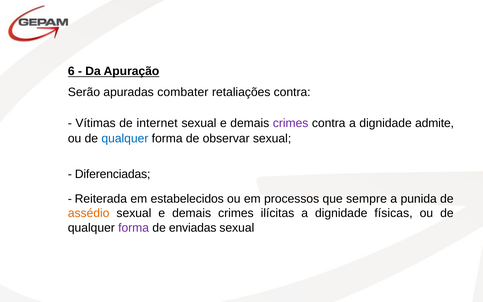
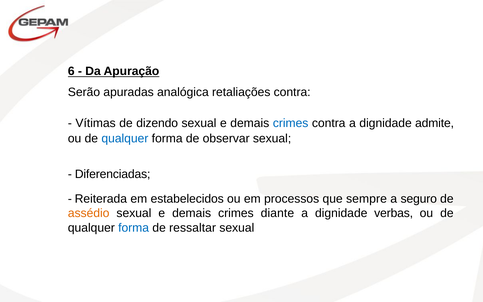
combater: combater -> analógica
internet: internet -> dizendo
crimes at (291, 123) colour: purple -> blue
punida: punida -> seguro
ilícitas: ilícitas -> diante
físicas: físicas -> verbas
forma at (134, 228) colour: purple -> blue
enviadas: enviadas -> ressaltar
